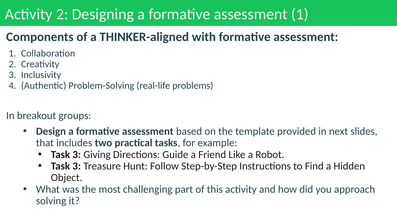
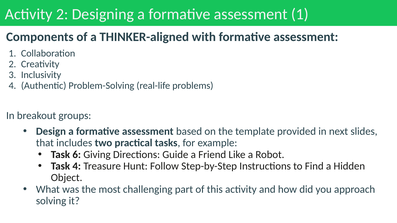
3 at (77, 155): 3 -> 6
3 at (77, 166): 3 -> 4
